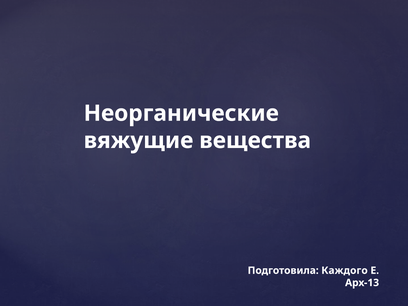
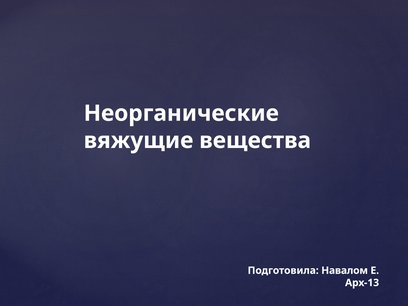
Каждого: Каждого -> Навалом
